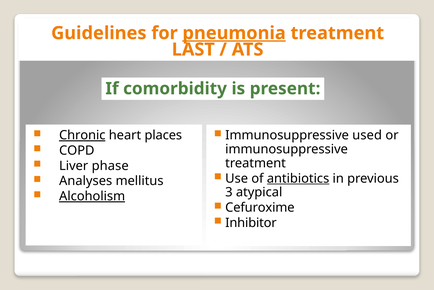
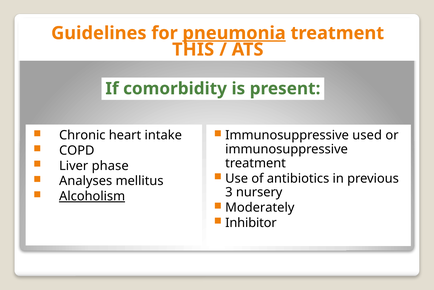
LAST: LAST -> THIS
Chronic underline: present -> none
places: places -> intake
antibiotics underline: present -> none
atypical: atypical -> nursery
Cefuroxime: Cefuroxime -> Moderately
